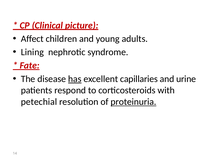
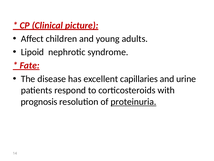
Lining: Lining -> Lipoid
has underline: present -> none
petechial: petechial -> prognosis
